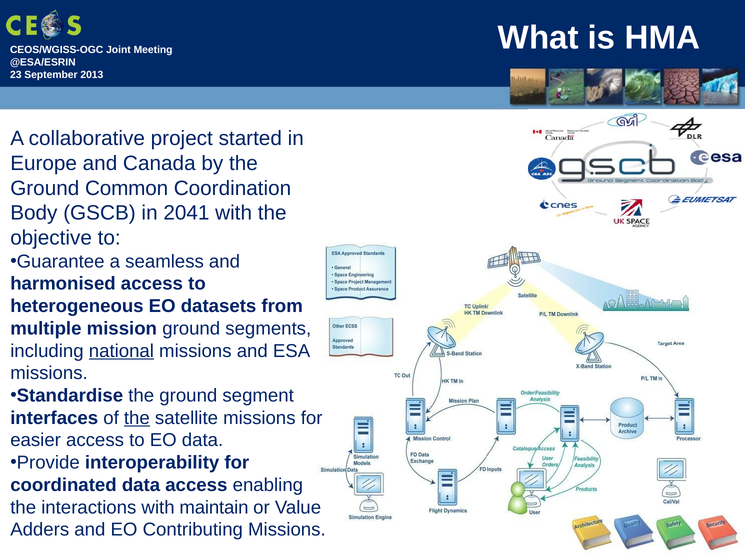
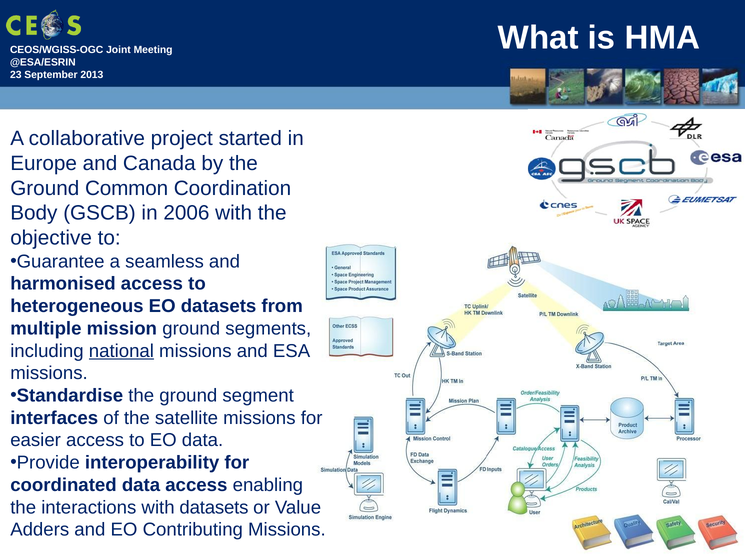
2041: 2041 -> 2006
the at (137, 418) underline: present -> none
with maintain: maintain -> datasets
